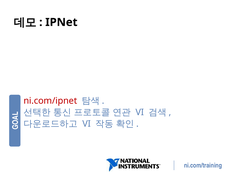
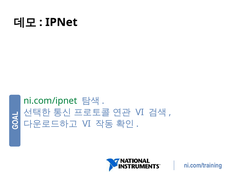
ni.com/ipnet colour: red -> green
